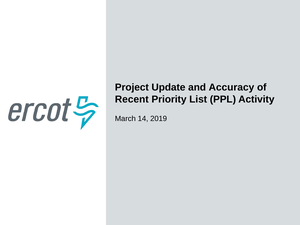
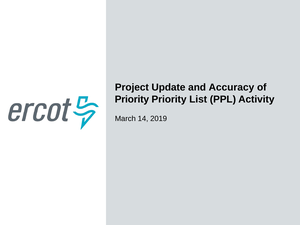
Recent at (132, 99): Recent -> Priority
